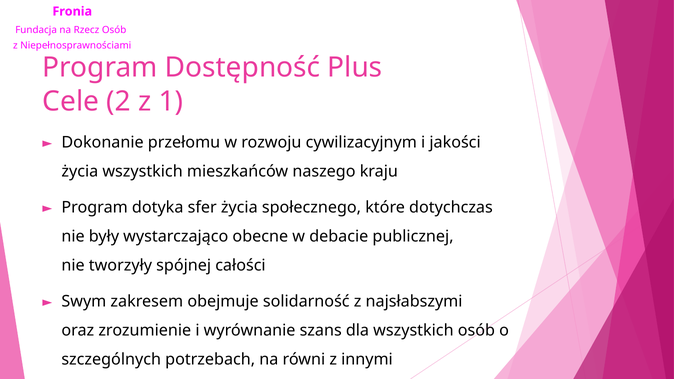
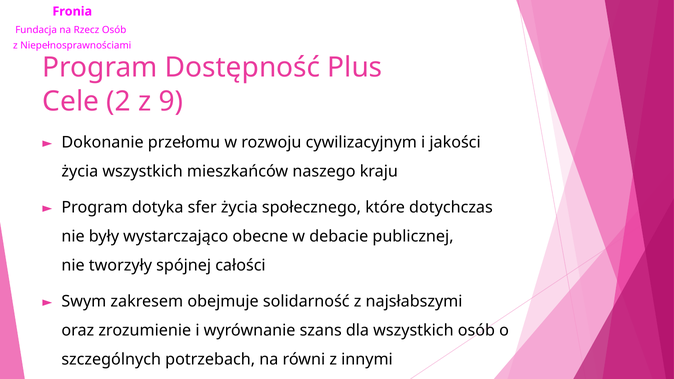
1: 1 -> 9
